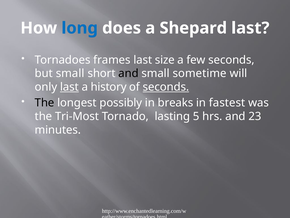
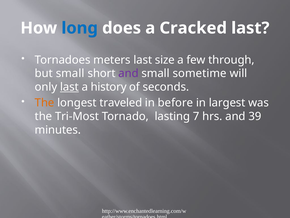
Shepard: Shepard -> Cracked
frames: frames -> meters
few seconds: seconds -> through
and at (128, 73) colour: black -> purple
seconds at (166, 87) underline: present -> none
The at (45, 103) colour: black -> orange
possibly: possibly -> traveled
breaks: breaks -> before
fastest: fastest -> largest
5: 5 -> 7
23: 23 -> 39
